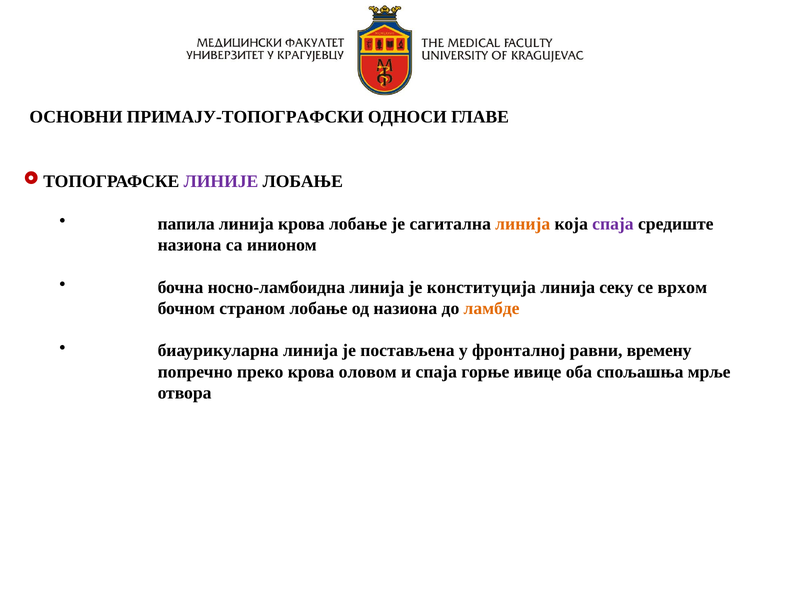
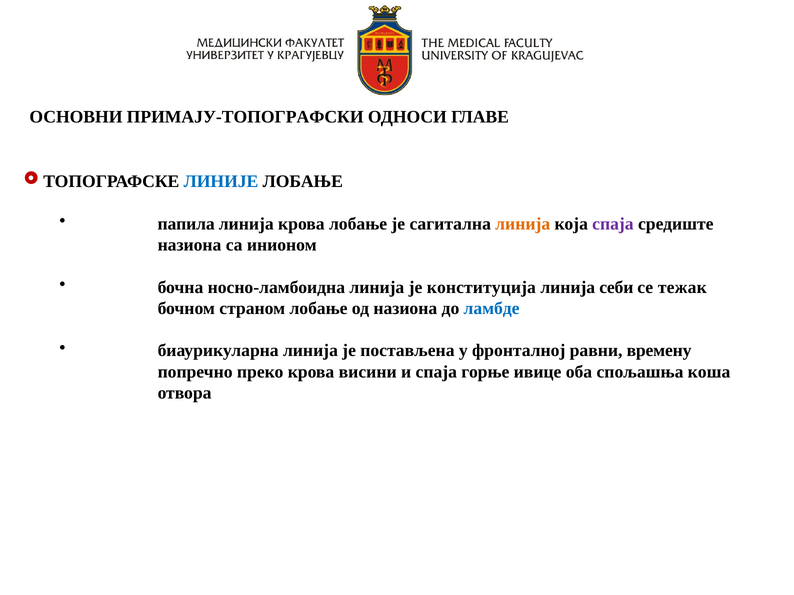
ЛИНИЈЕ colour: purple -> blue
секу: секу -> себи
врхом: врхом -> тежак
ламбде colour: orange -> blue
оловом: оловом -> висини
мрље: мрље -> коша
